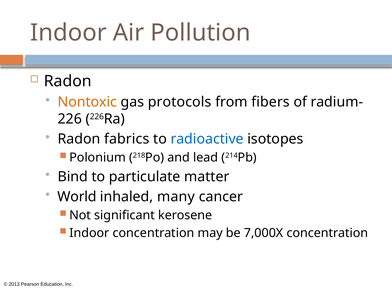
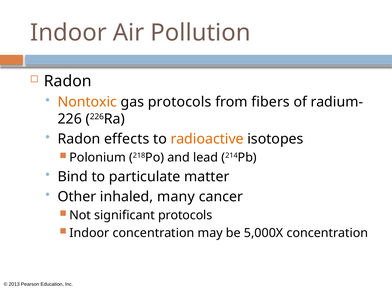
fabrics: fabrics -> effects
radioactive colour: blue -> orange
World: World -> Other
significant kerosene: kerosene -> protocols
7,000X: 7,000X -> 5,000X
